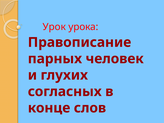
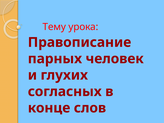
Урок: Урок -> Тему
